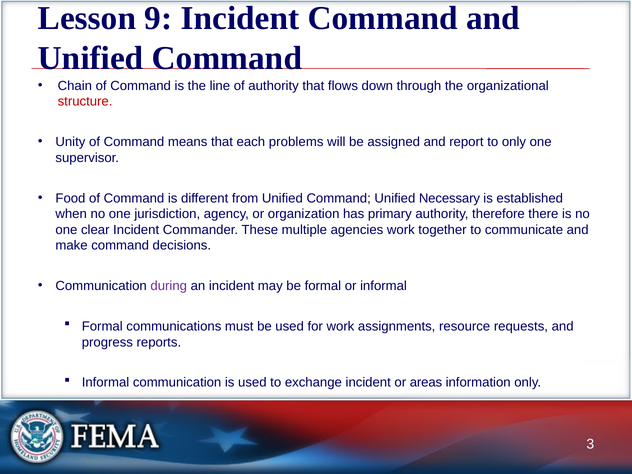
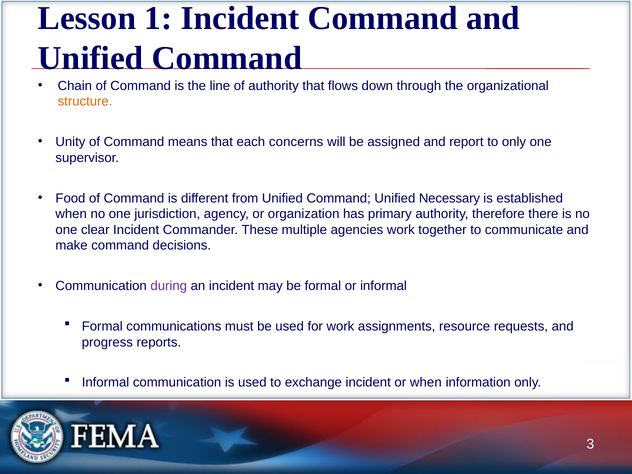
9: 9 -> 1
structure colour: red -> orange
problems: problems -> concerns
or areas: areas -> when
